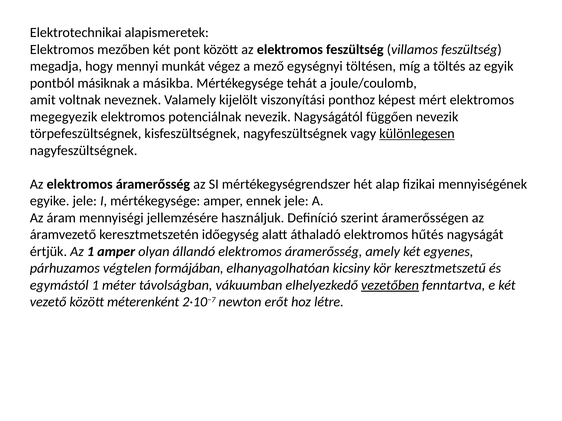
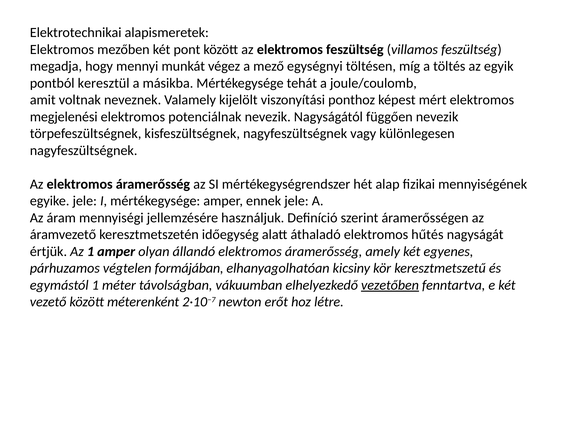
másiknak: másiknak -> keresztül
megegyezik: megegyezik -> megjelenési
különlegesen underline: present -> none
